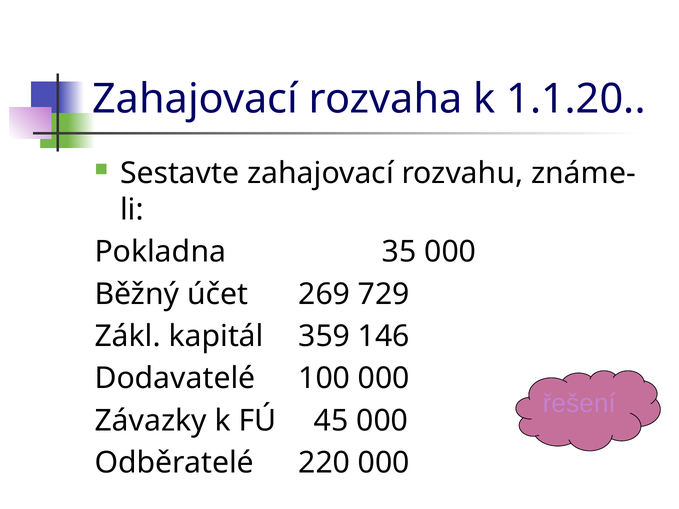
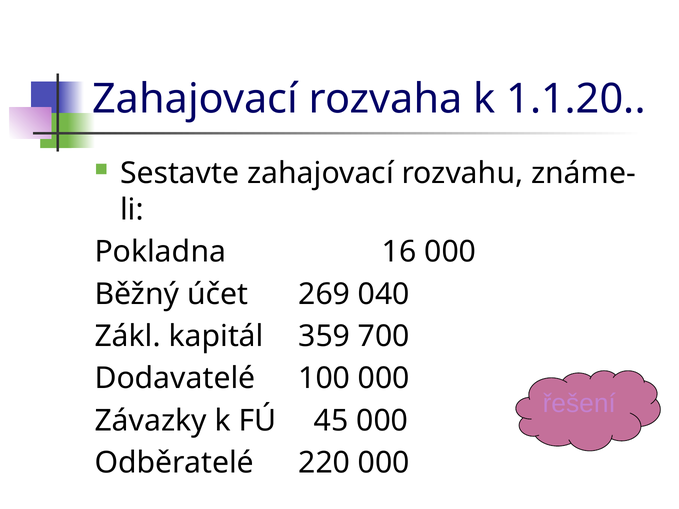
35: 35 -> 16
729: 729 -> 040
146: 146 -> 700
